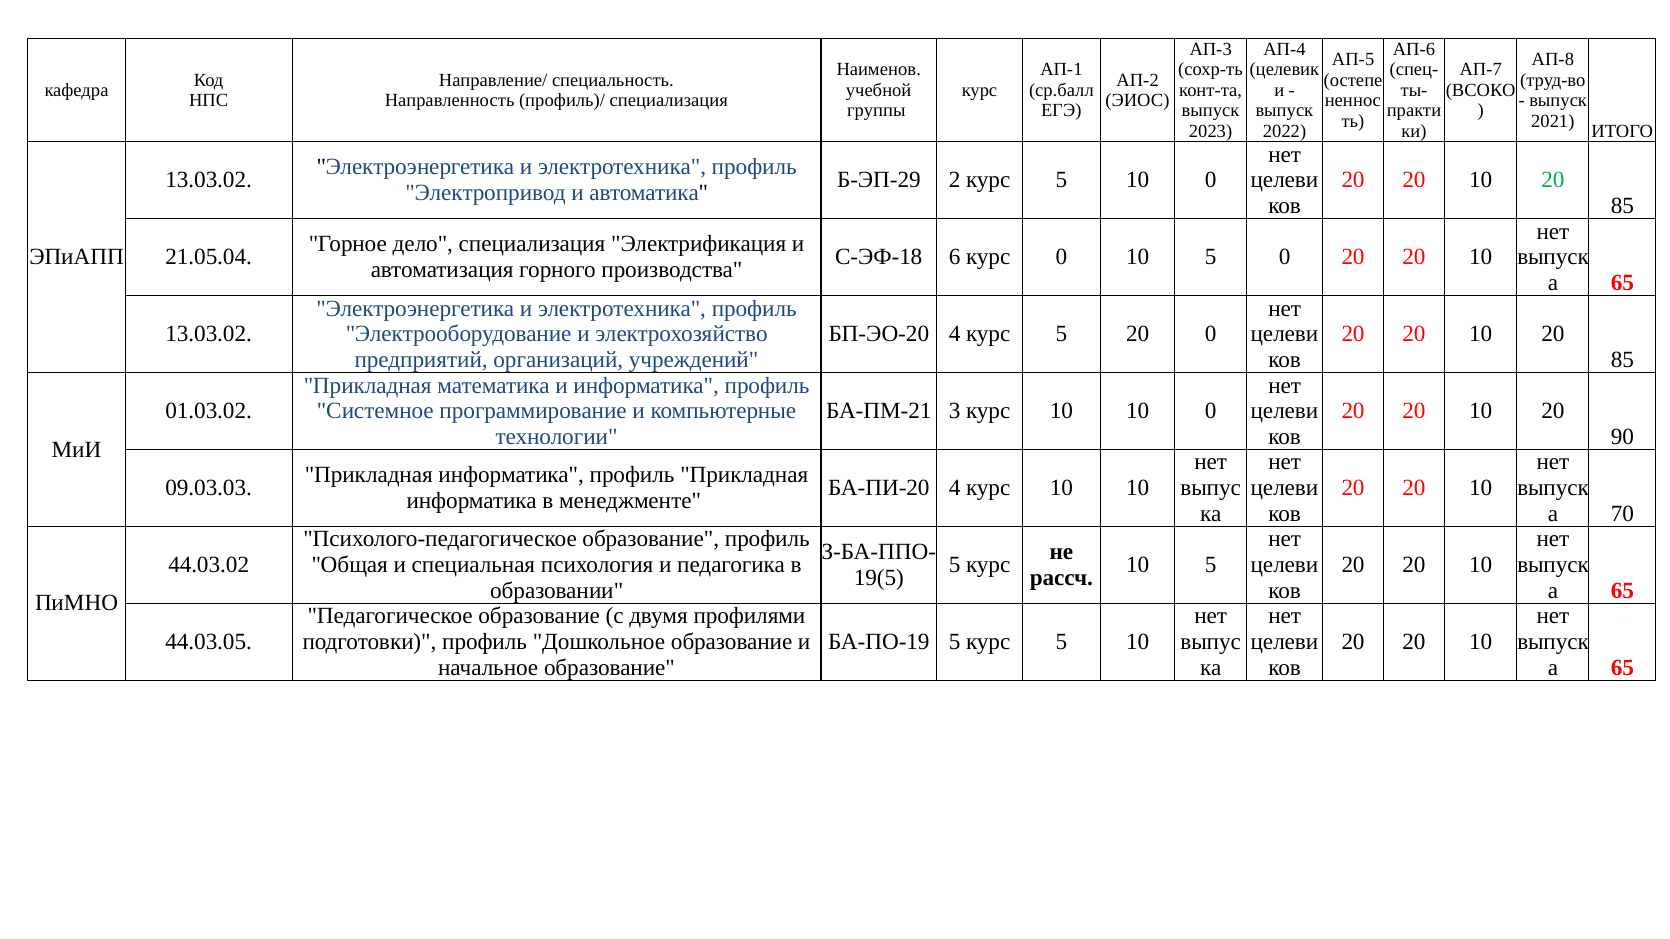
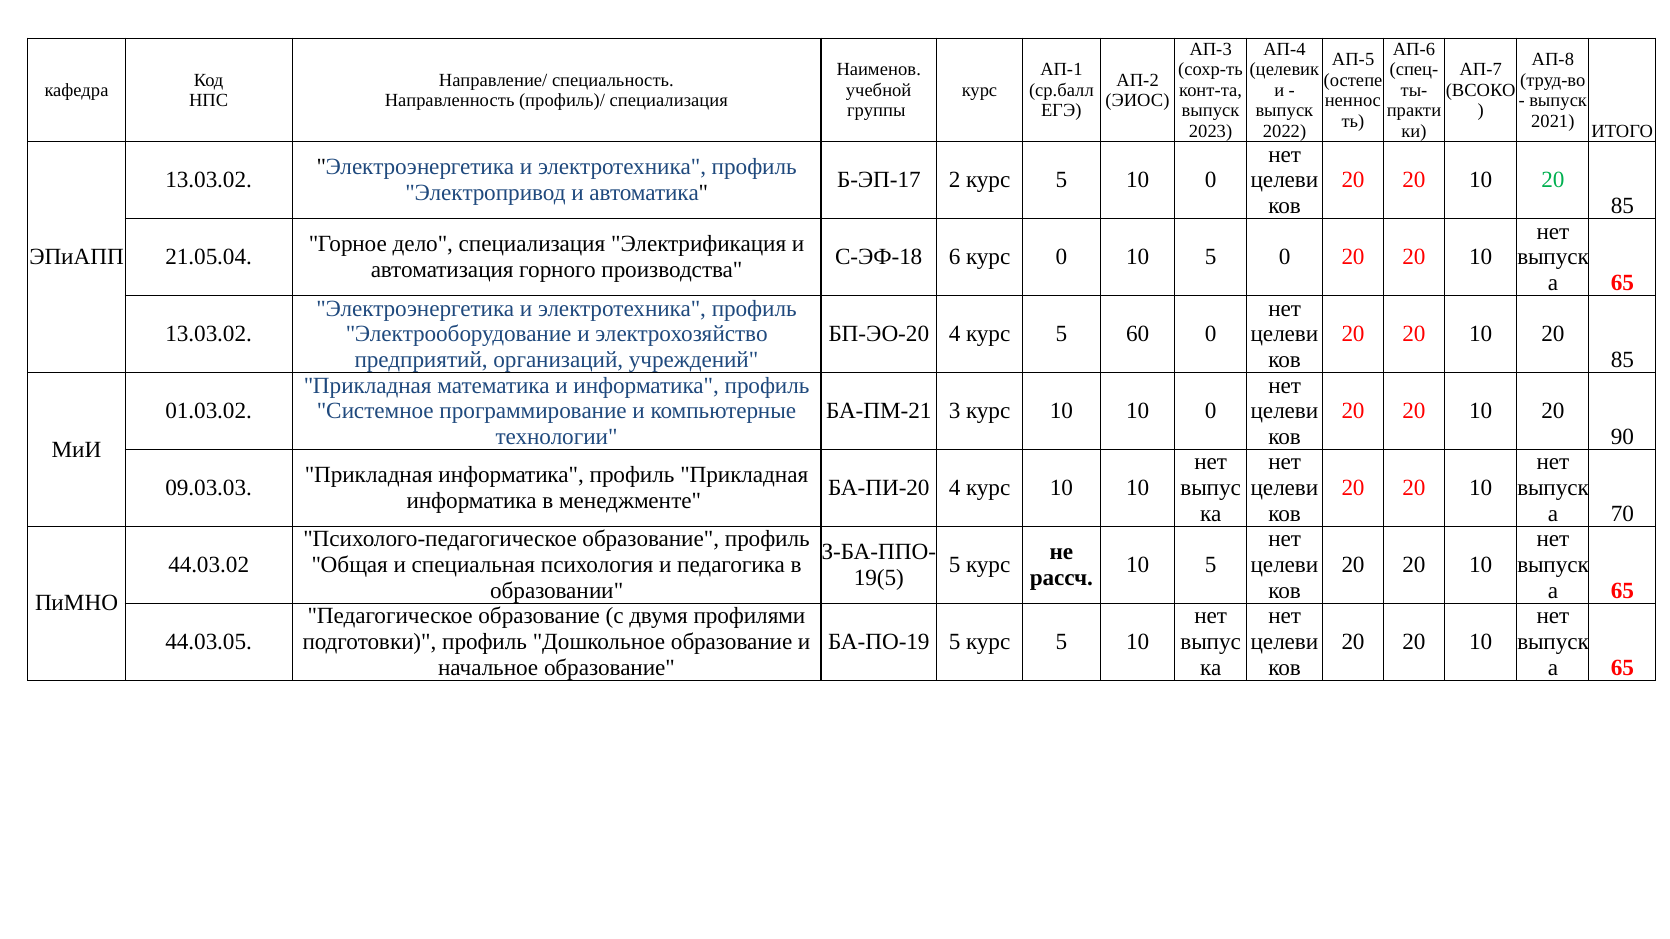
Б-ЭП-29: Б-ЭП-29 -> Б-ЭП-17
5 20: 20 -> 60
